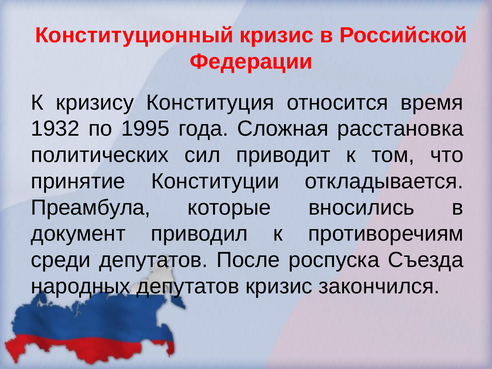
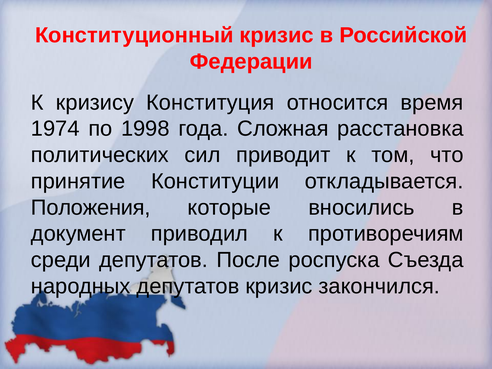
1932: 1932 -> 1974
1995: 1995 -> 1998
Преамбула: Преамбула -> Положения
